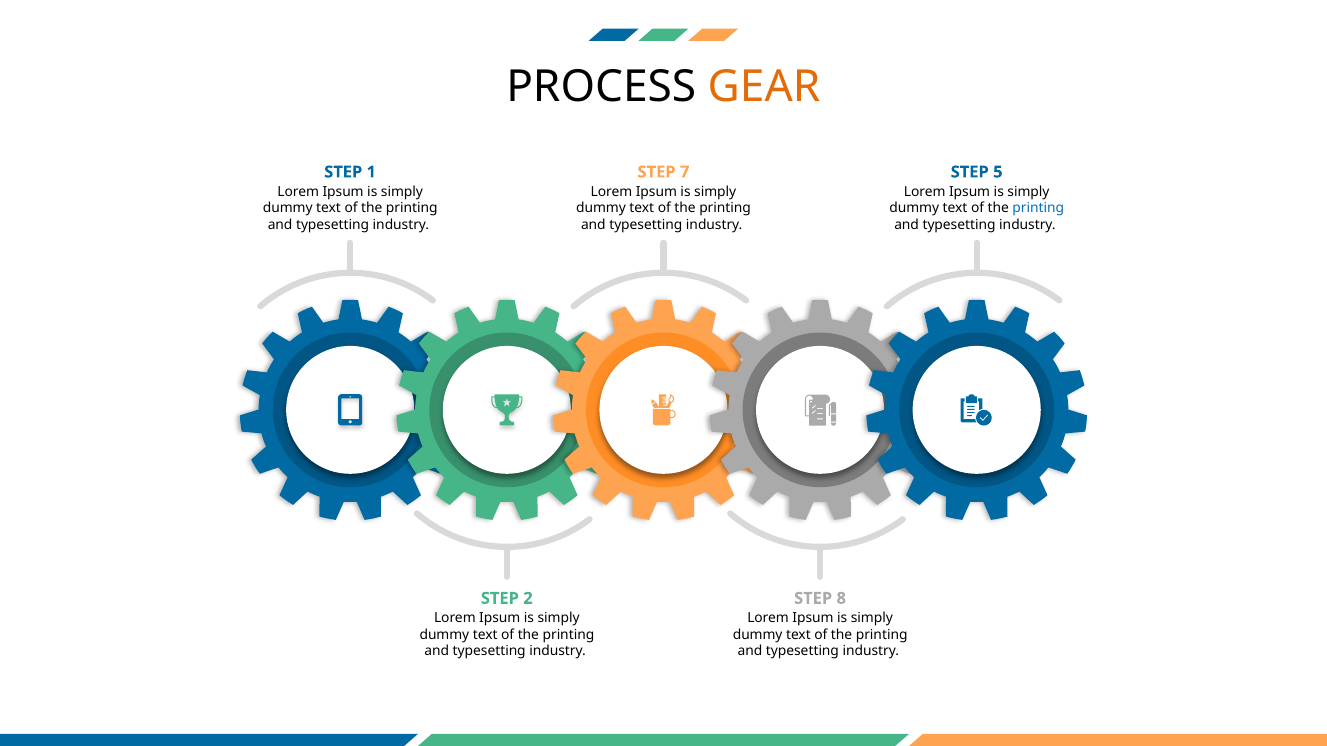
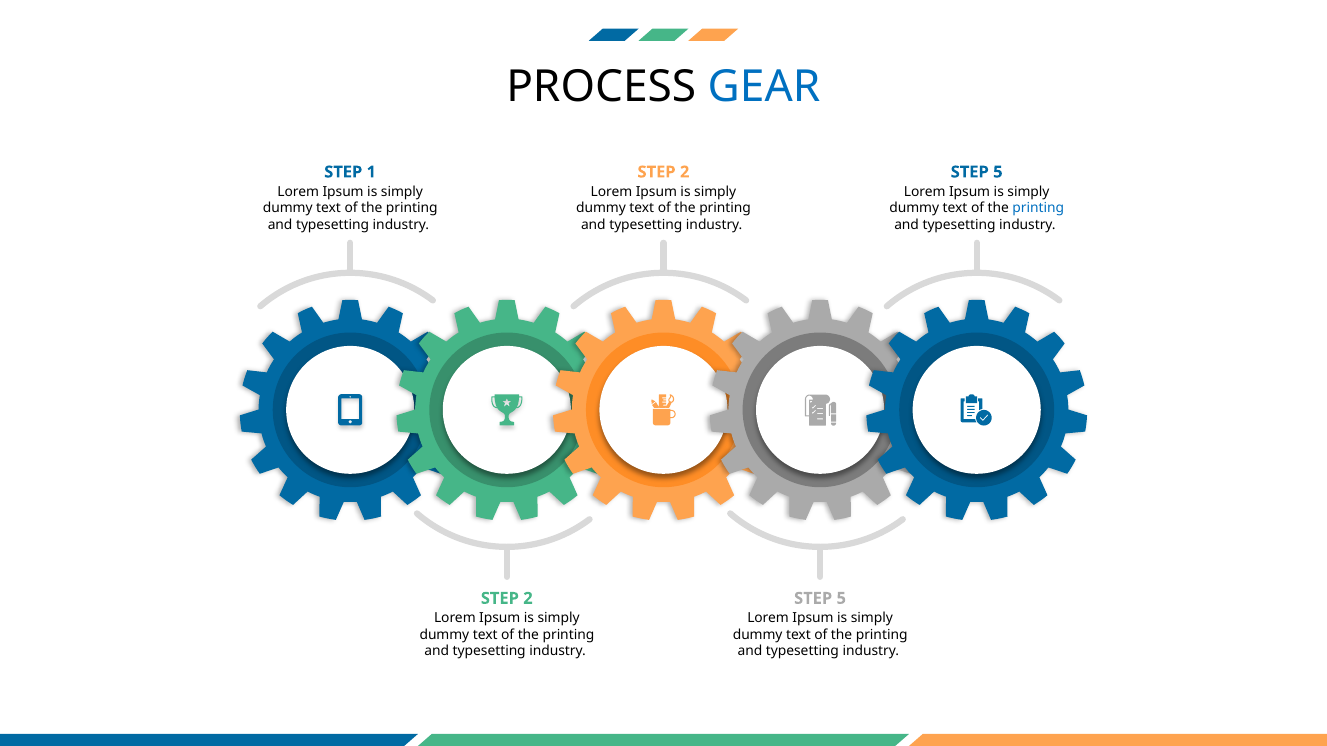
GEAR colour: orange -> blue
7 at (685, 172): 7 -> 2
8 at (841, 599): 8 -> 5
